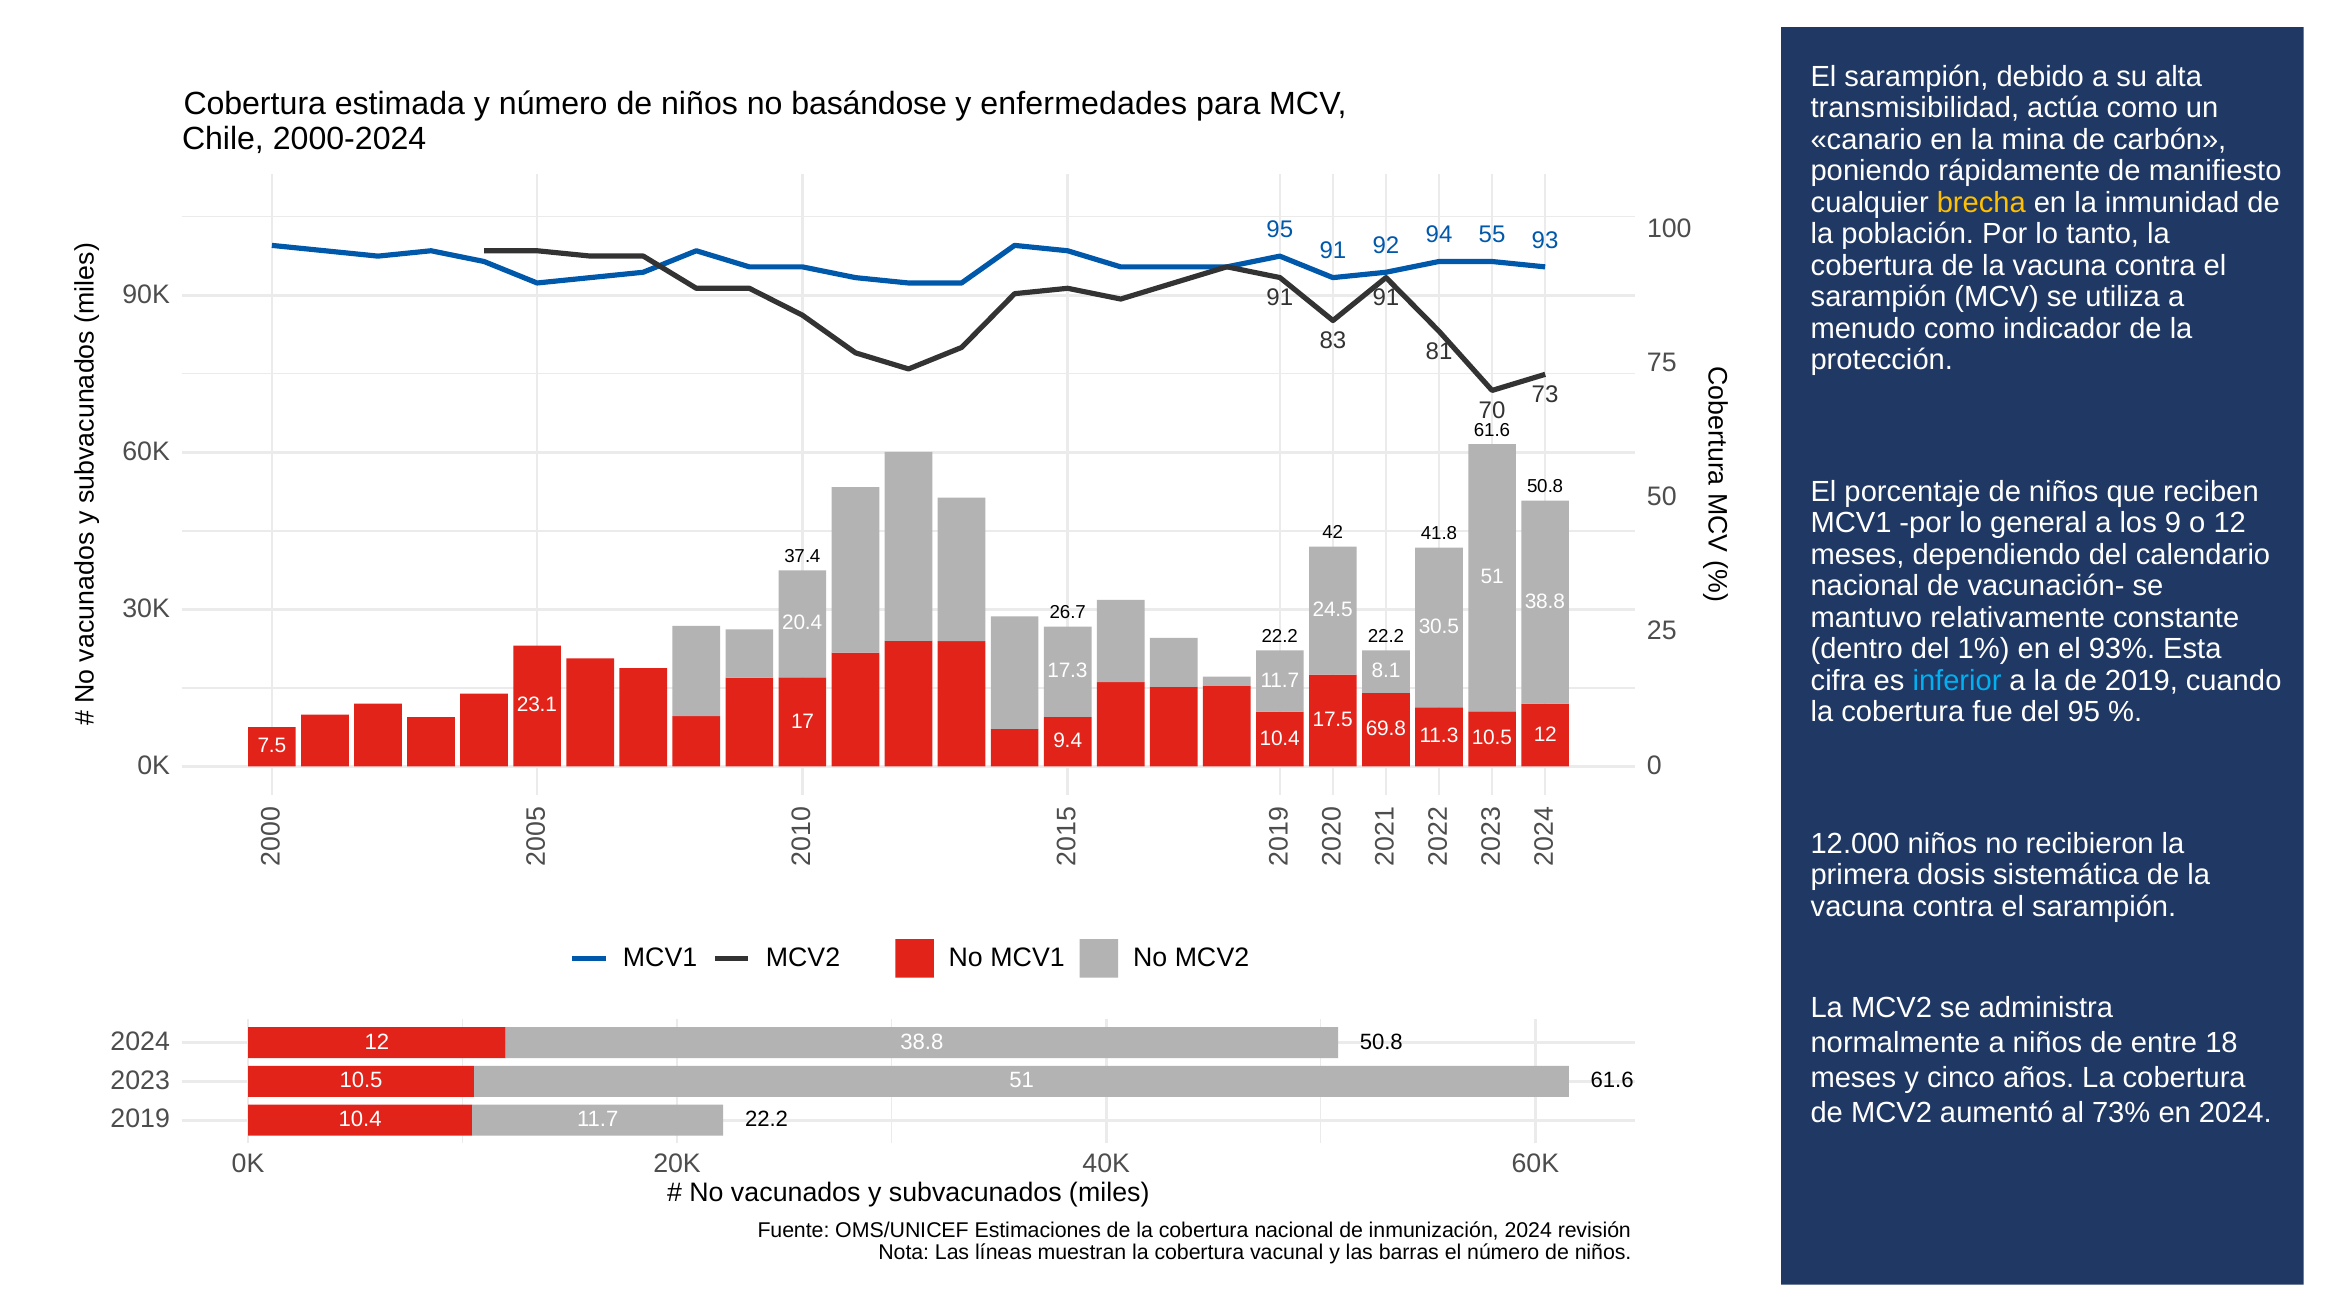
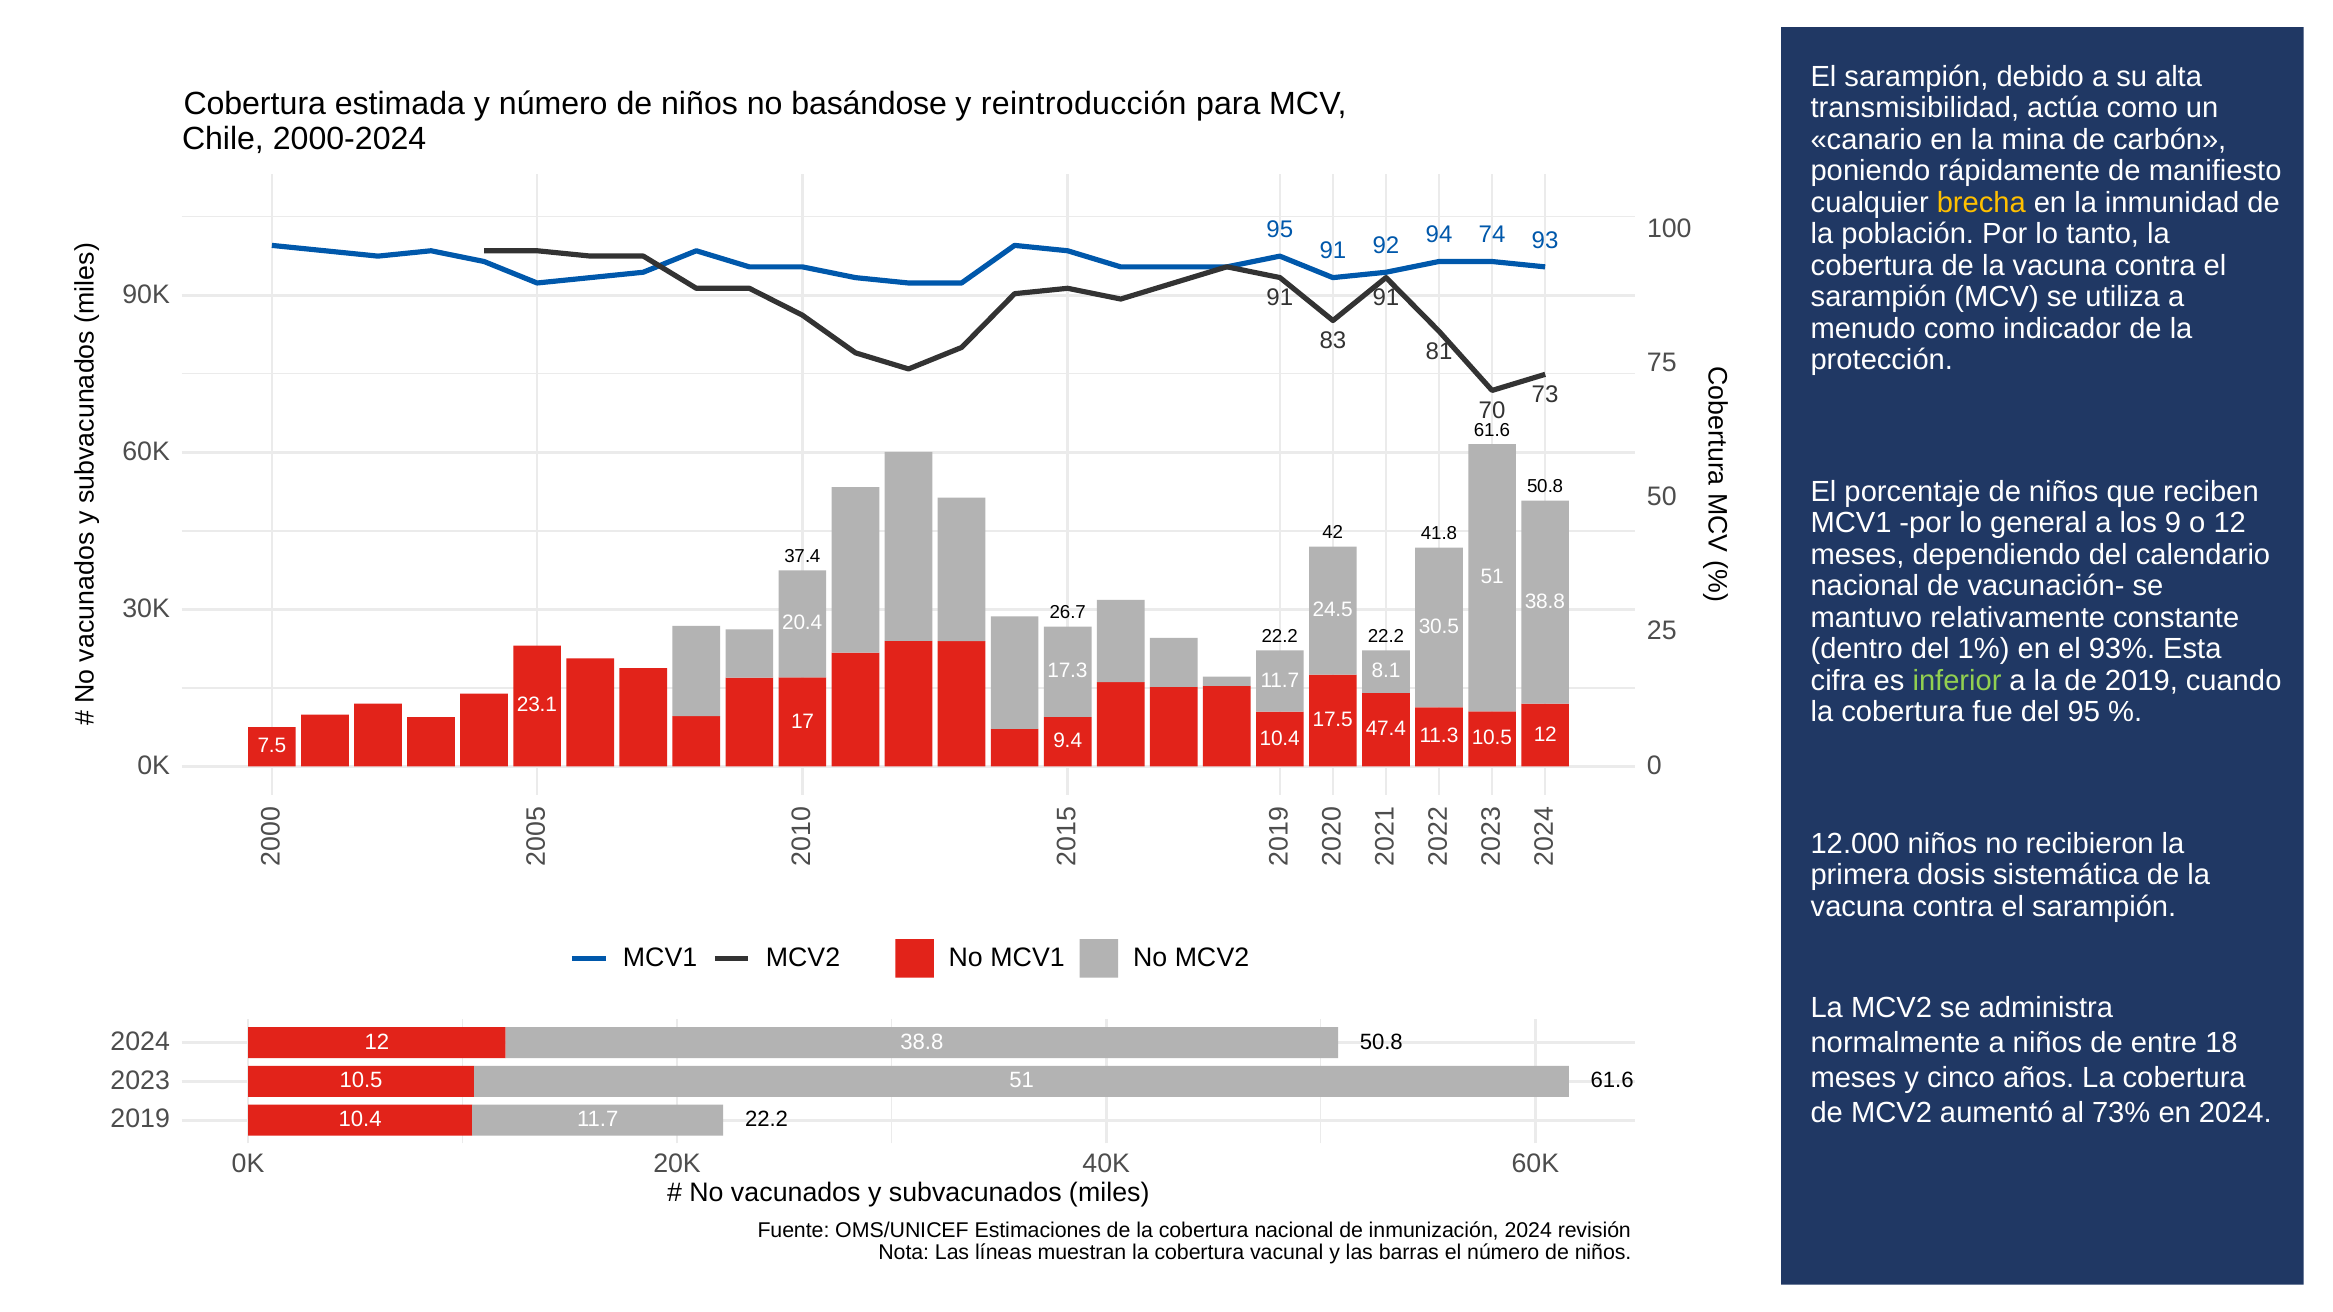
enfermedades: enfermedades -> reintroducción
55: 55 -> 74
inferior colour: light blue -> light green
69.8: 69.8 -> 47.4
